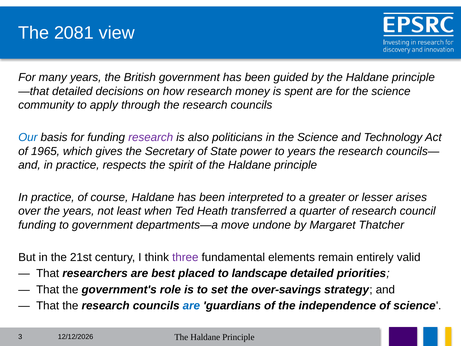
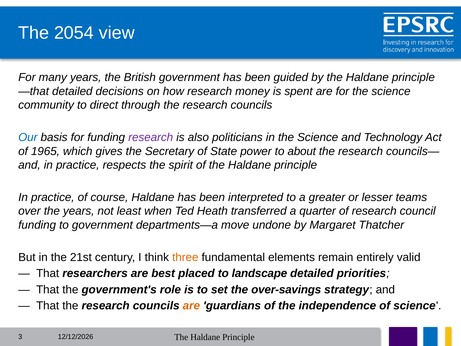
2081: 2081 -> 2054
apply: apply -> direct
to years: years -> about
arises: arises -> teams
three colour: purple -> orange
are at (191, 306) colour: blue -> orange
